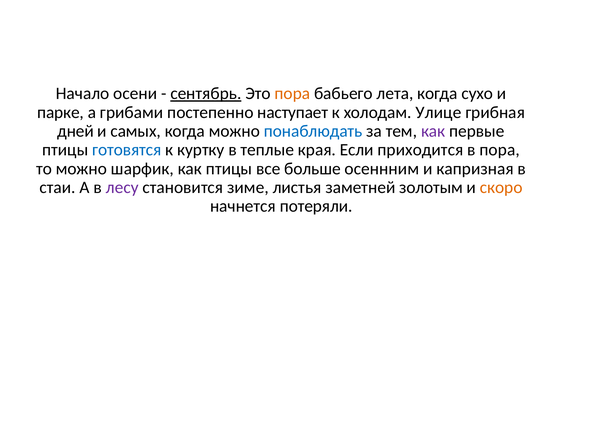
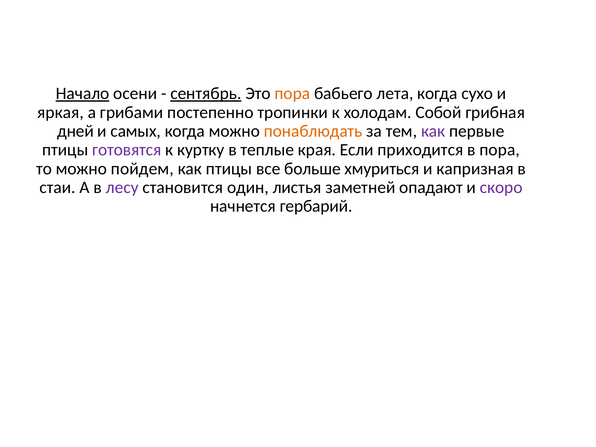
Начало underline: none -> present
парке: парке -> яркая
наступает: наступает -> тропинки
Улице: Улице -> Собой
понаблюдать colour: blue -> orange
готовятся colour: blue -> purple
шарфик: шарфик -> пойдем
осеннним: осеннним -> хмуриться
зиме: зиме -> один
золотым: золотым -> опадают
скоро colour: orange -> purple
потеряли: потеряли -> гербарий
